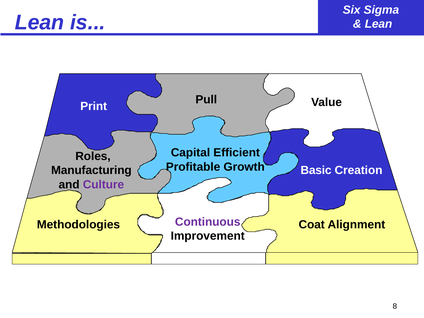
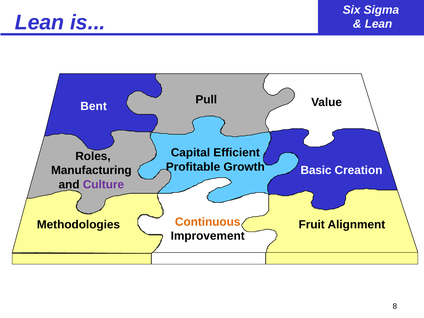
Print: Print -> Bent
Continuous colour: purple -> orange
Coat: Coat -> Fruit
